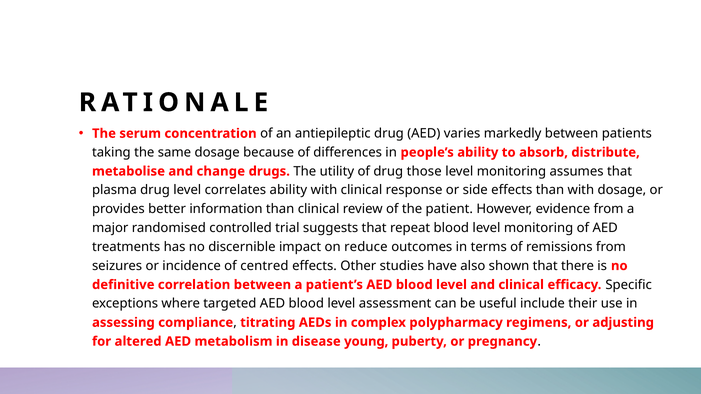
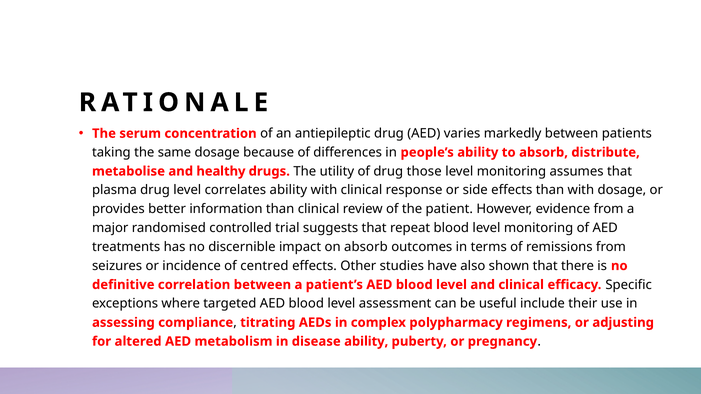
change: change -> healthy
on reduce: reduce -> absorb
disease young: young -> ability
